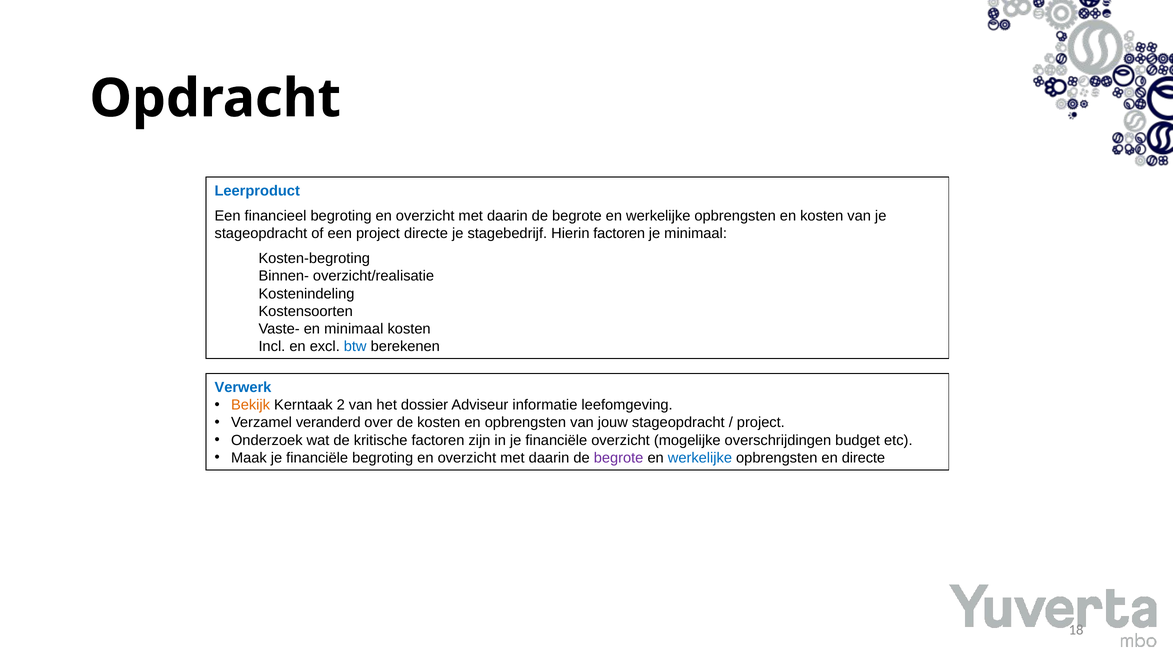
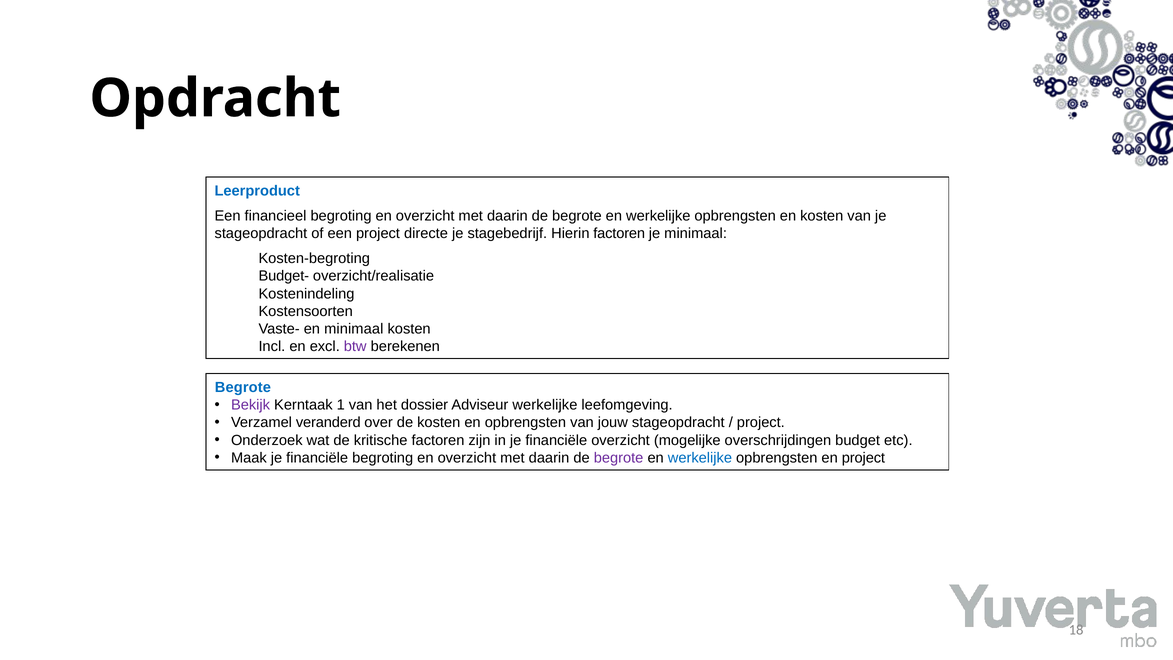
Binnen-: Binnen- -> Budget-
btw colour: blue -> purple
Verwerk at (243, 387): Verwerk -> Begrote
Bekijk colour: orange -> purple
2: 2 -> 1
Adviseur informatie: informatie -> werkelijke
en directe: directe -> project
